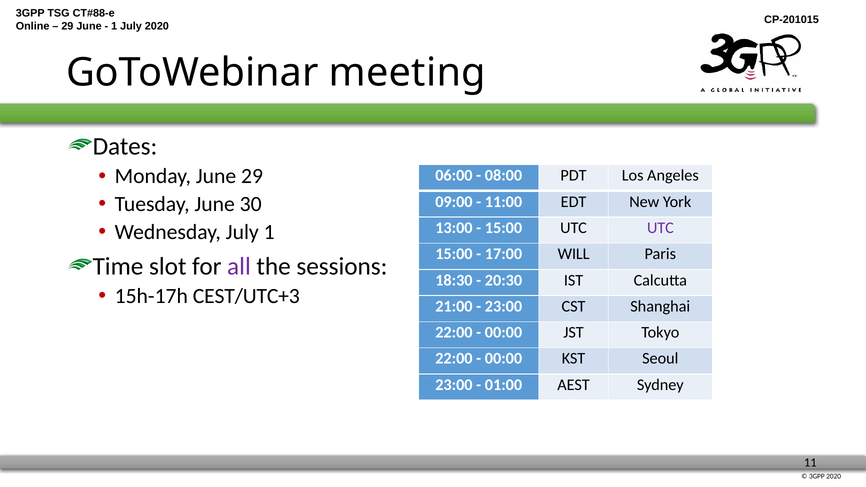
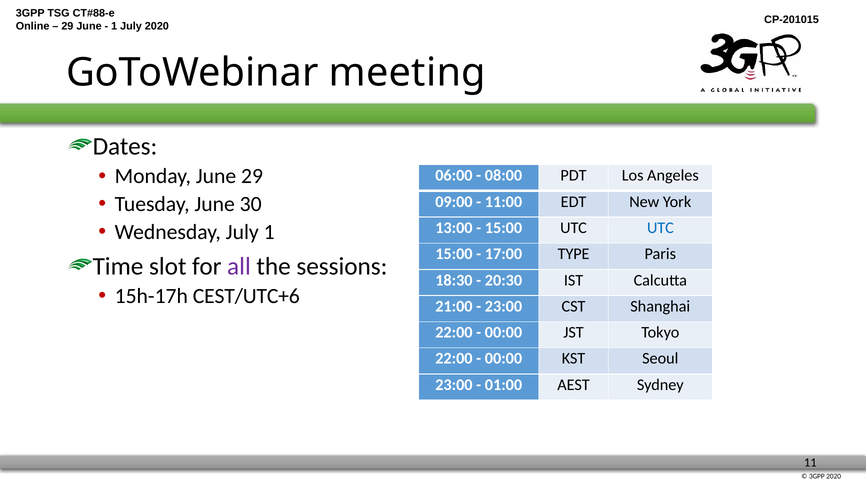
UTC at (660, 228) colour: purple -> blue
WILL: WILL -> TYPE
CEST/UTC+3: CEST/UTC+3 -> CEST/UTC+6
